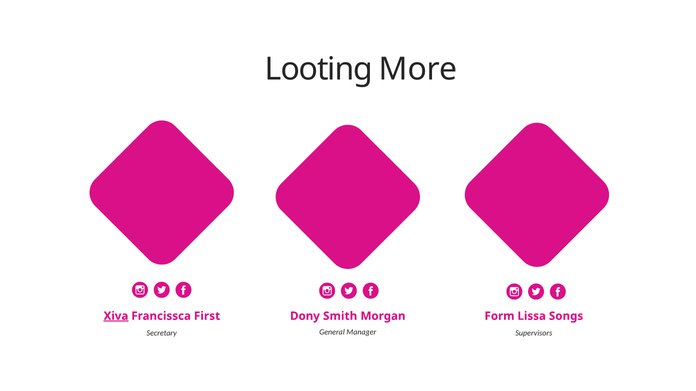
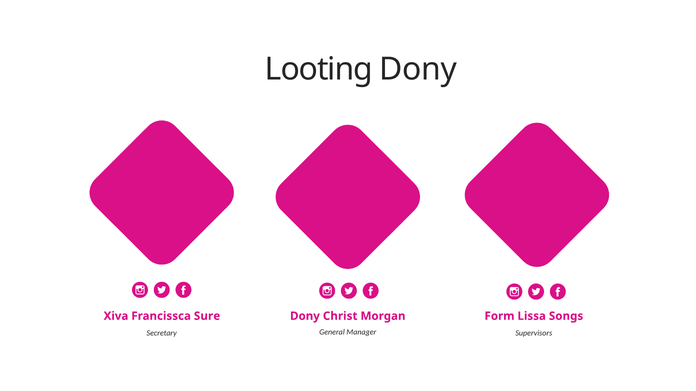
Looting More: More -> Dony
Xiva underline: present -> none
First: First -> Sure
Smith: Smith -> Christ
